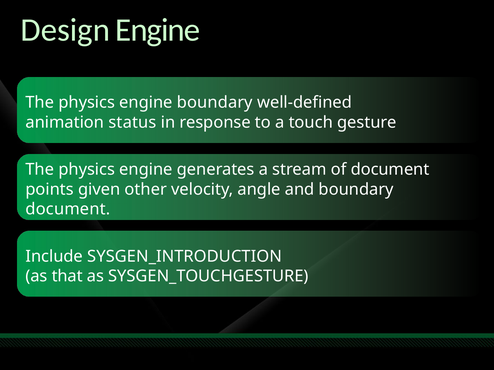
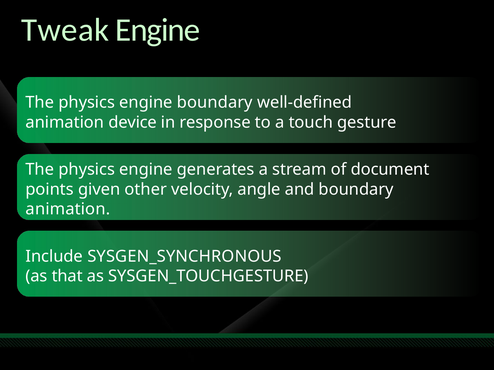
Design: Design -> Tweak
status: status -> device
document at (68, 209): document -> animation
SYSGEN_INTRODUCTION: SYSGEN_INTRODUCTION -> SYSGEN_SYNCHRONOUS
